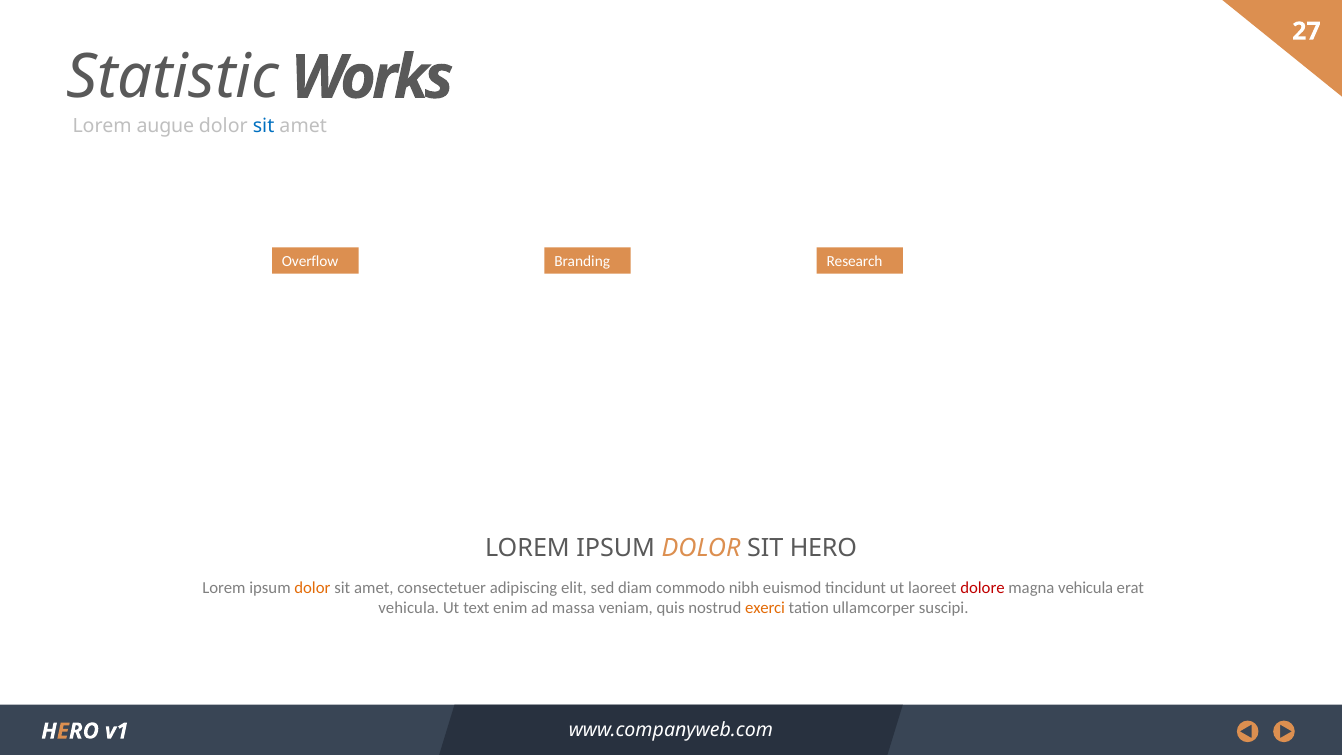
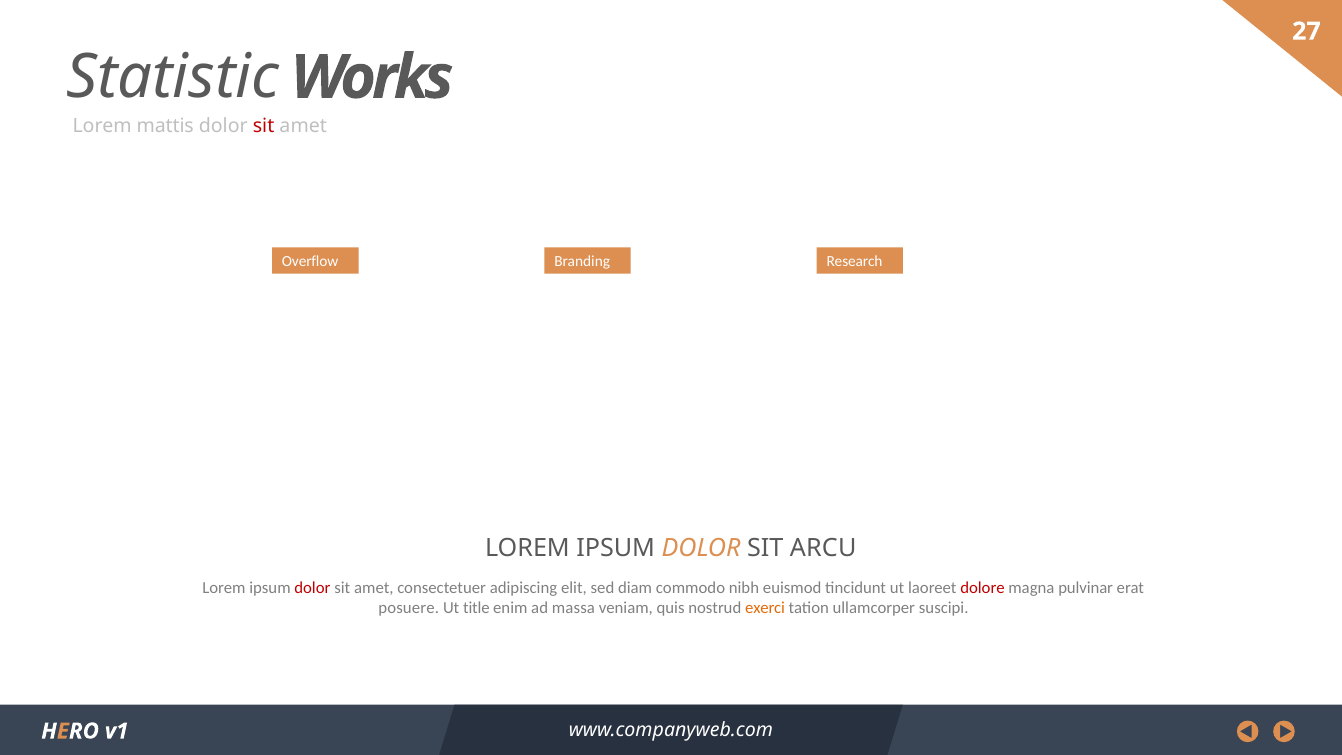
augue: augue -> mattis
sit at (264, 126) colour: blue -> red
SIT HERO: HERO -> ARCU
dolor at (312, 588) colour: orange -> red
magna vehicula: vehicula -> pulvinar
vehicula at (409, 608): vehicula -> posuere
text: text -> title
